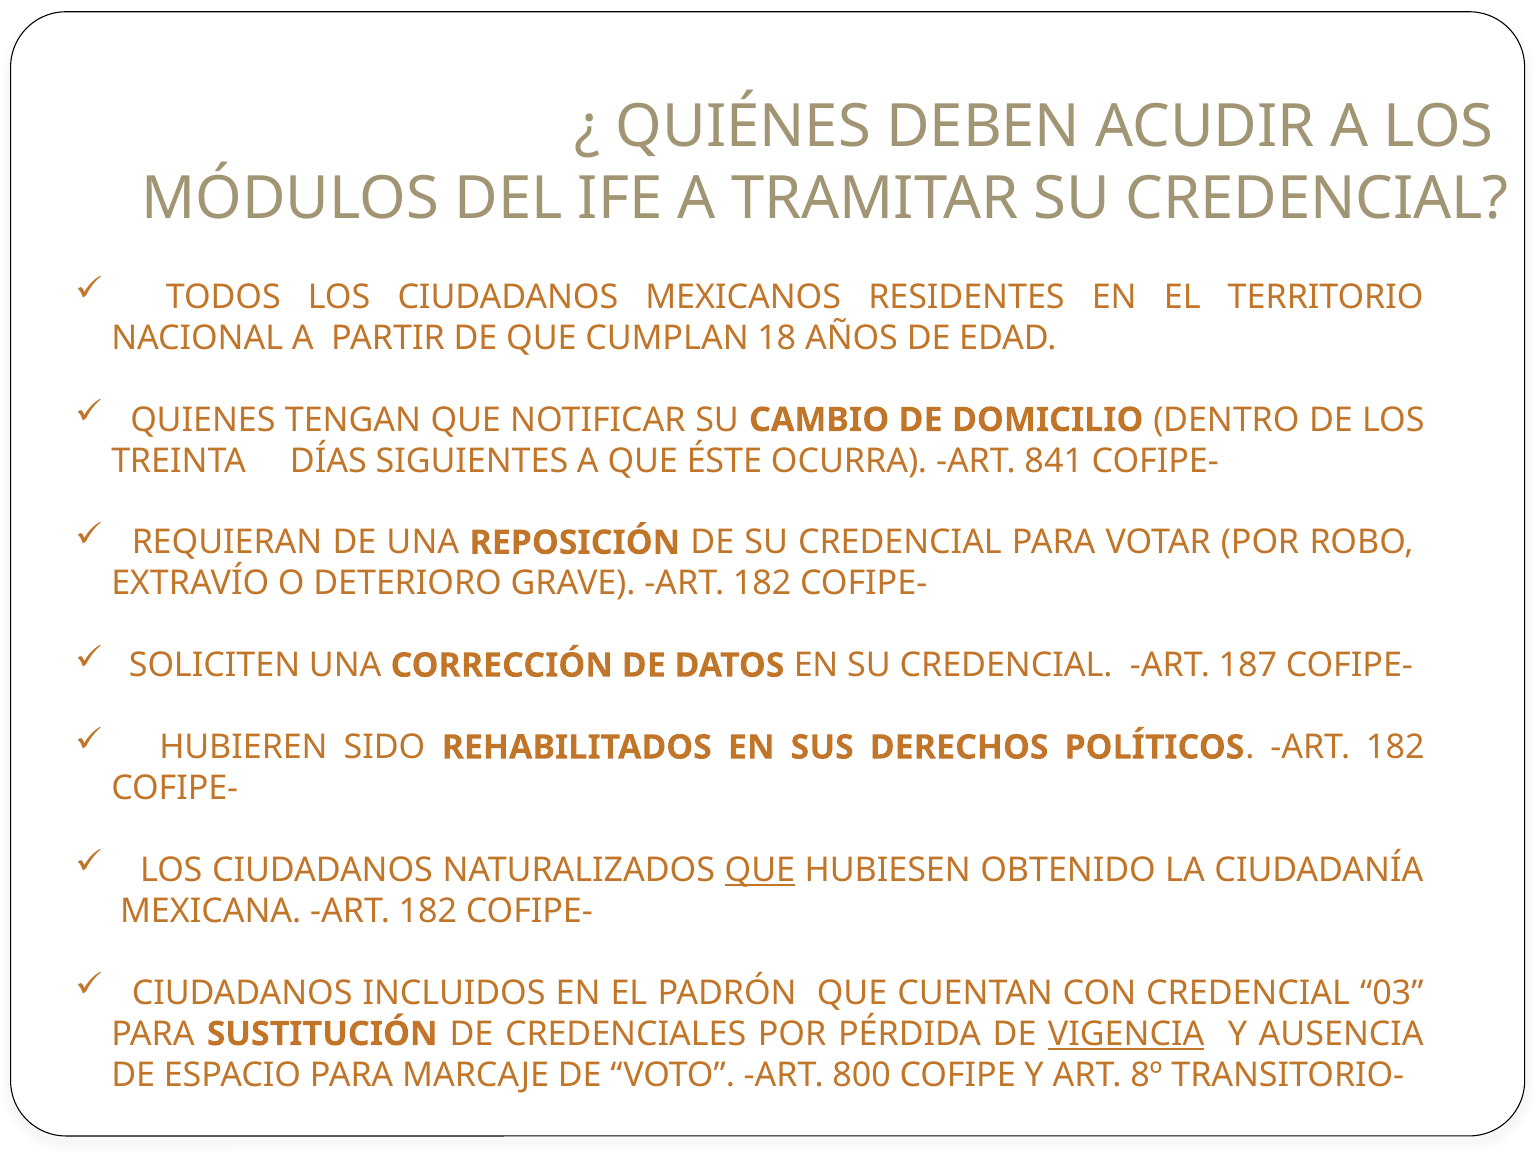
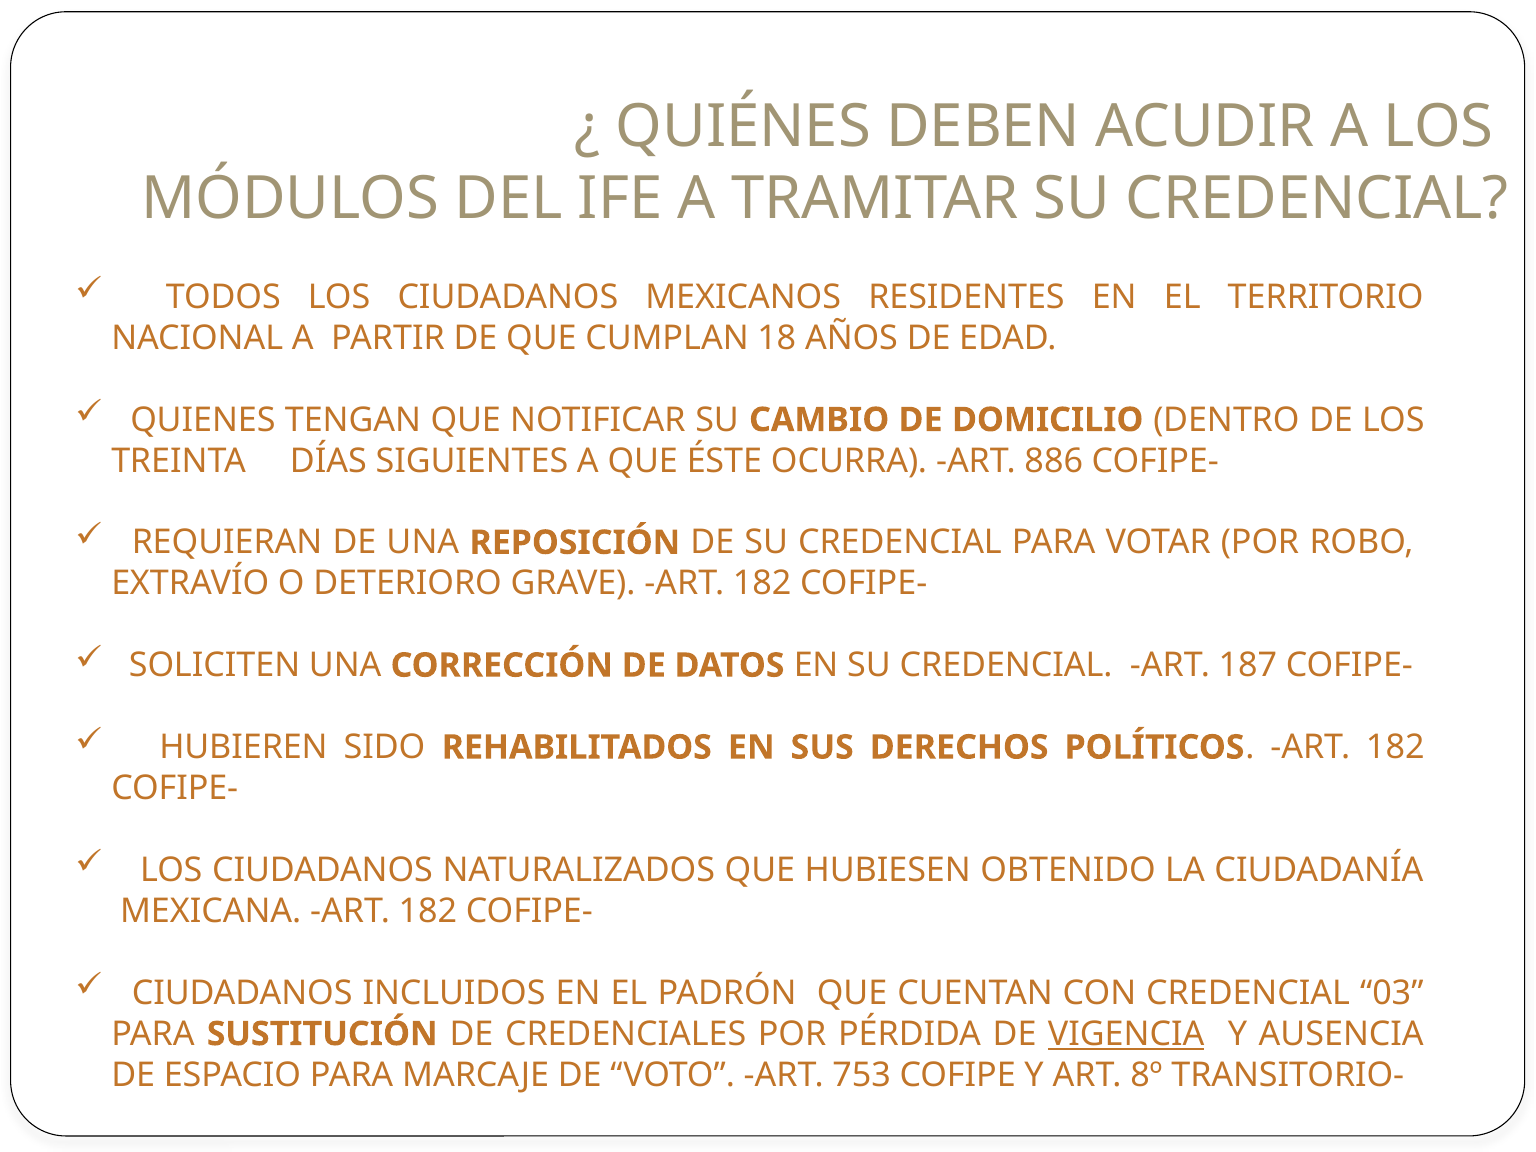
841: 841 -> 886
QUE at (760, 870) underline: present -> none
800: 800 -> 753
